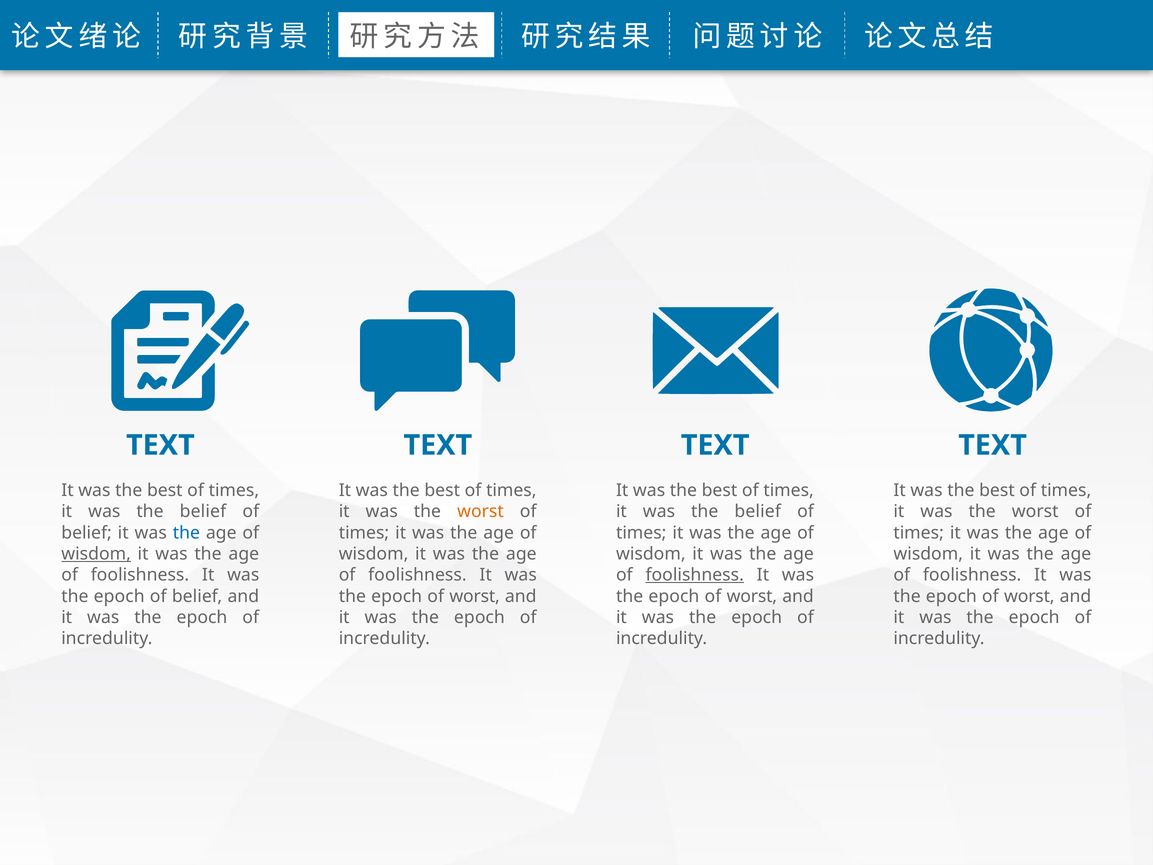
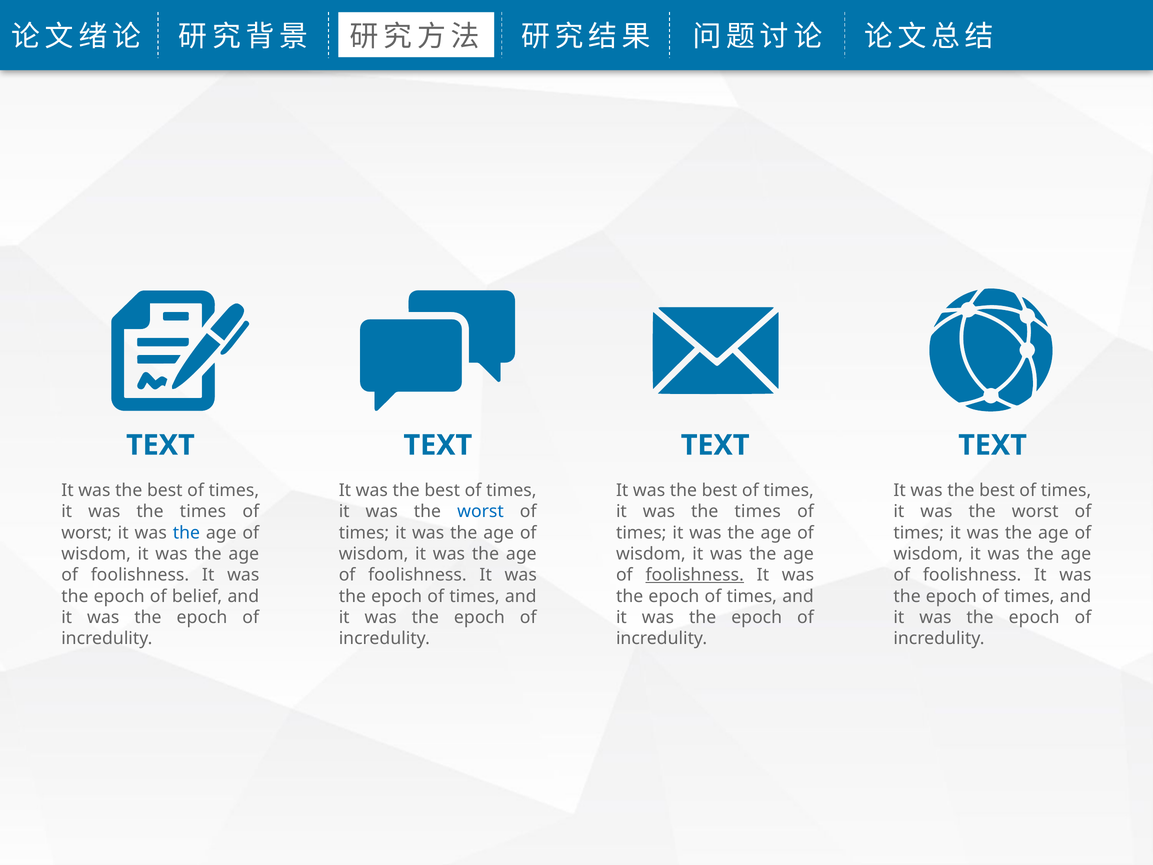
belief at (203, 511): belief -> times
worst at (480, 511) colour: orange -> blue
belief at (758, 511): belief -> times
belief at (87, 533): belief -> worst
wisdom at (96, 554) underline: present -> none
worst at (475, 596): worst -> times
worst at (752, 596): worst -> times
worst at (1029, 596): worst -> times
